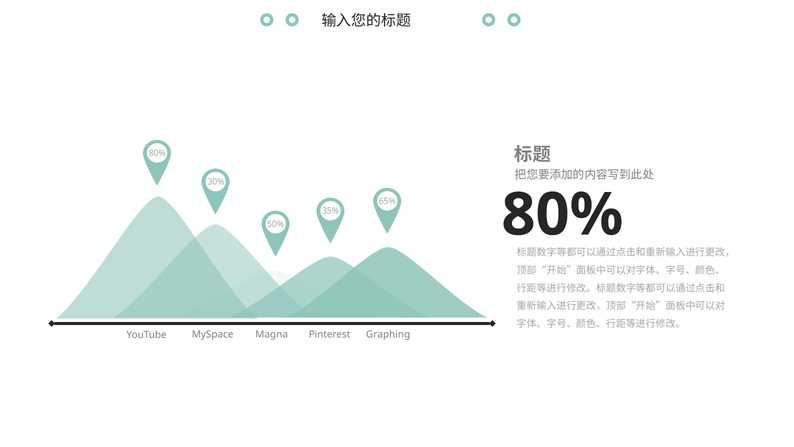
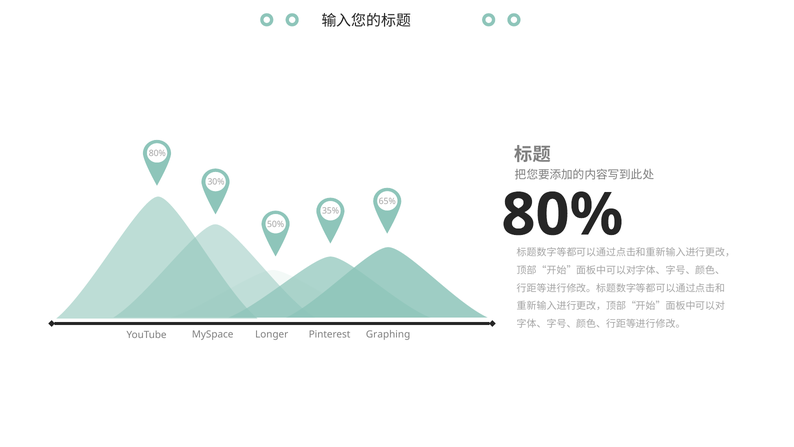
Magna: Magna -> Longer
